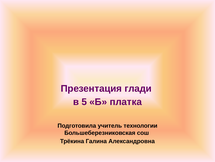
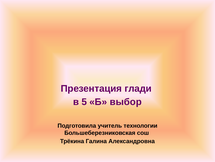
Б платка: платка -> выбор
